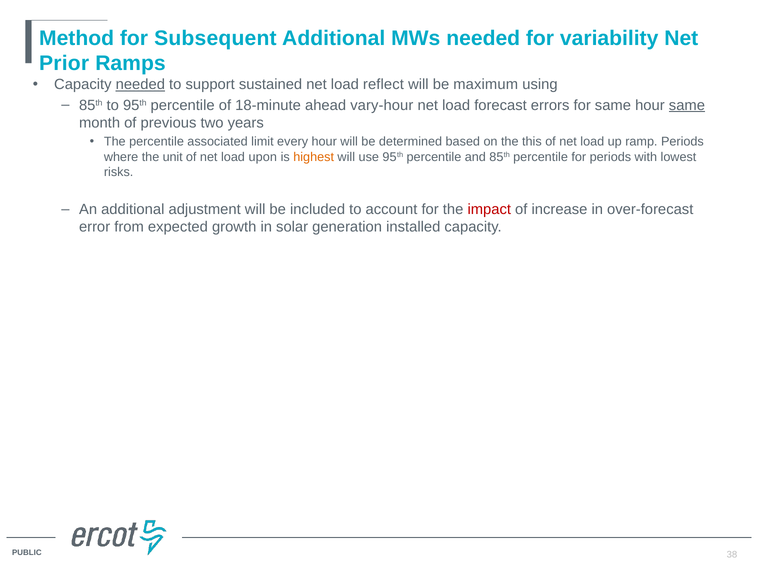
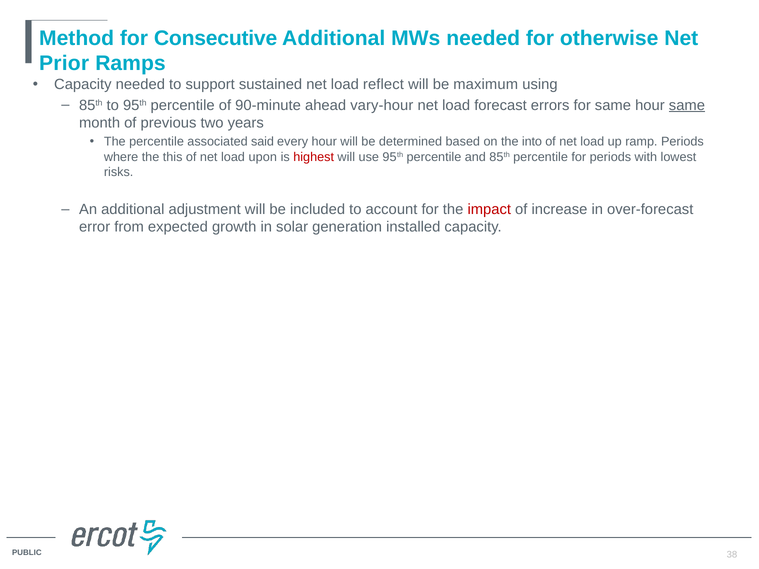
Subsequent: Subsequent -> Consecutive
variability: variability -> otherwise
needed at (140, 85) underline: present -> none
18-minute: 18-minute -> 90-minute
limit: limit -> said
this: this -> into
unit: unit -> this
highest colour: orange -> red
